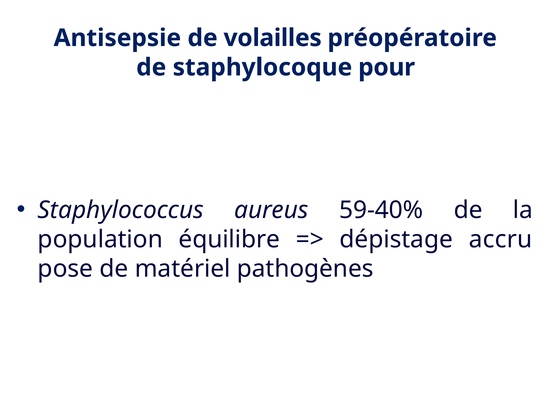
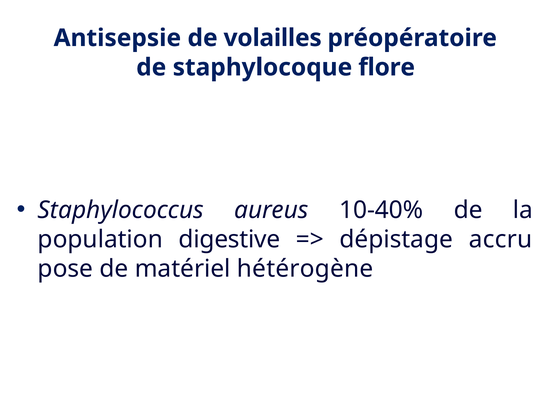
pour: pour -> flore
59-40%: 59-40% -> 10-40%
équilibre: équilibre -> digestive
pathogènes: pathogènes -> hétérogène
